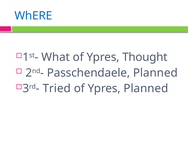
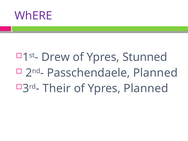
WhERE colour: blue -> purple
What: What -> Drew
Thought: Thought -> Stunned
Tried: Tried -> Their
